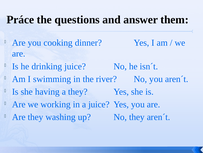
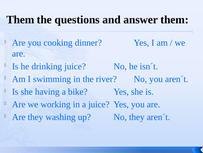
Práce at (20, 20): Práce -> Them
a they: they -> bike
